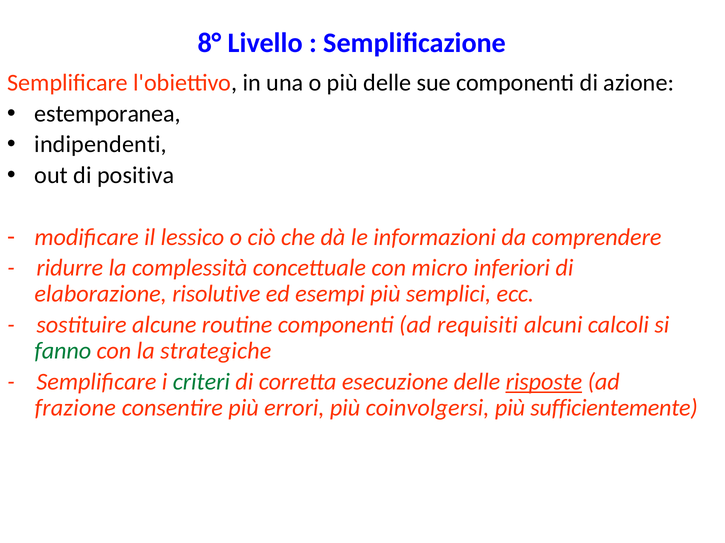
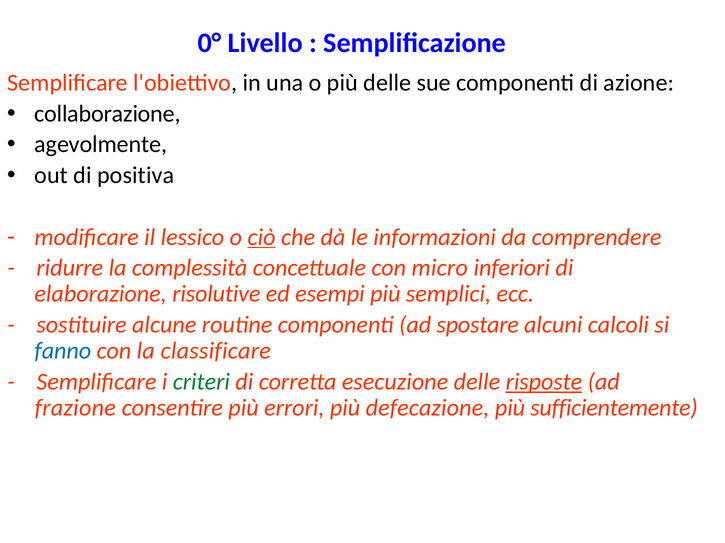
8°: 8° -> 0°
estemporanea: estemporanea -> collaborazione
indipendenti: indipendenti -> agevolmente
ciò underline: none -> present
requisiti: requisiti -> spostare
fanno colour: green -> blue
strategiche: strategiche -> classificare
coinvolgersi: coinvolgersi -> defecazione
